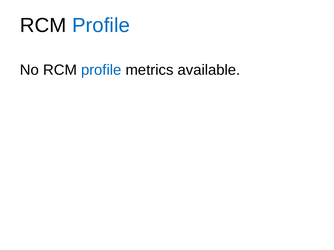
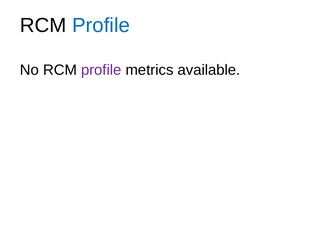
profile at (101, 70) colour: blue -> purple
